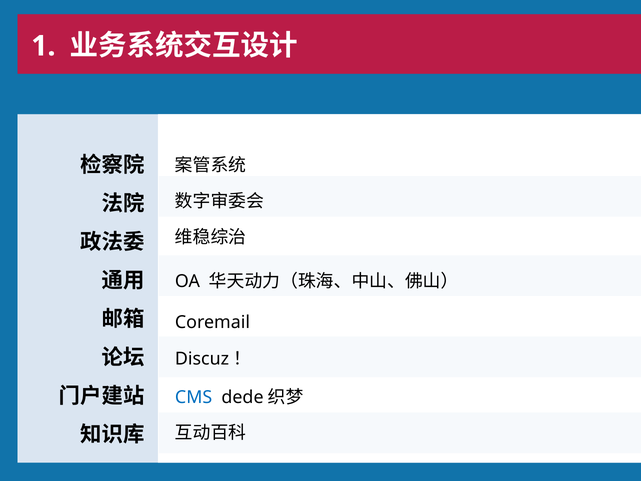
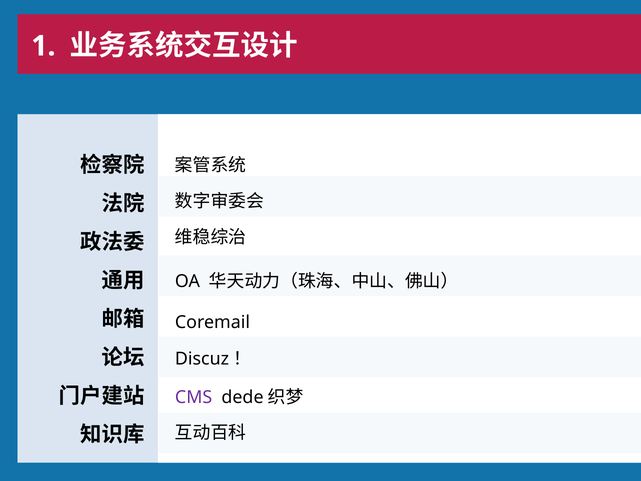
CMS colour: blue -> purple
